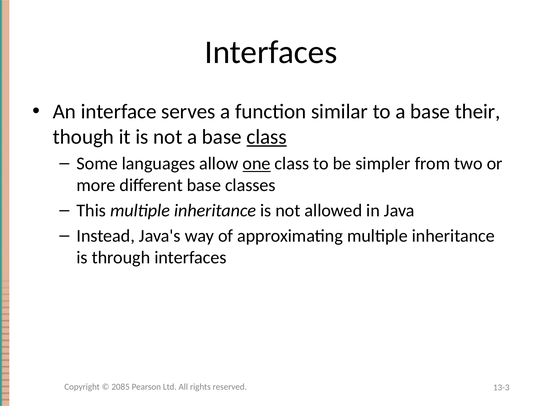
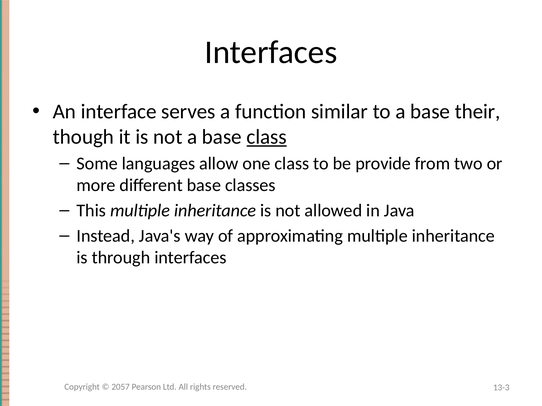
one underline: present -> none
simpler: simpler -> provide
2085: 2085 -> 2057
